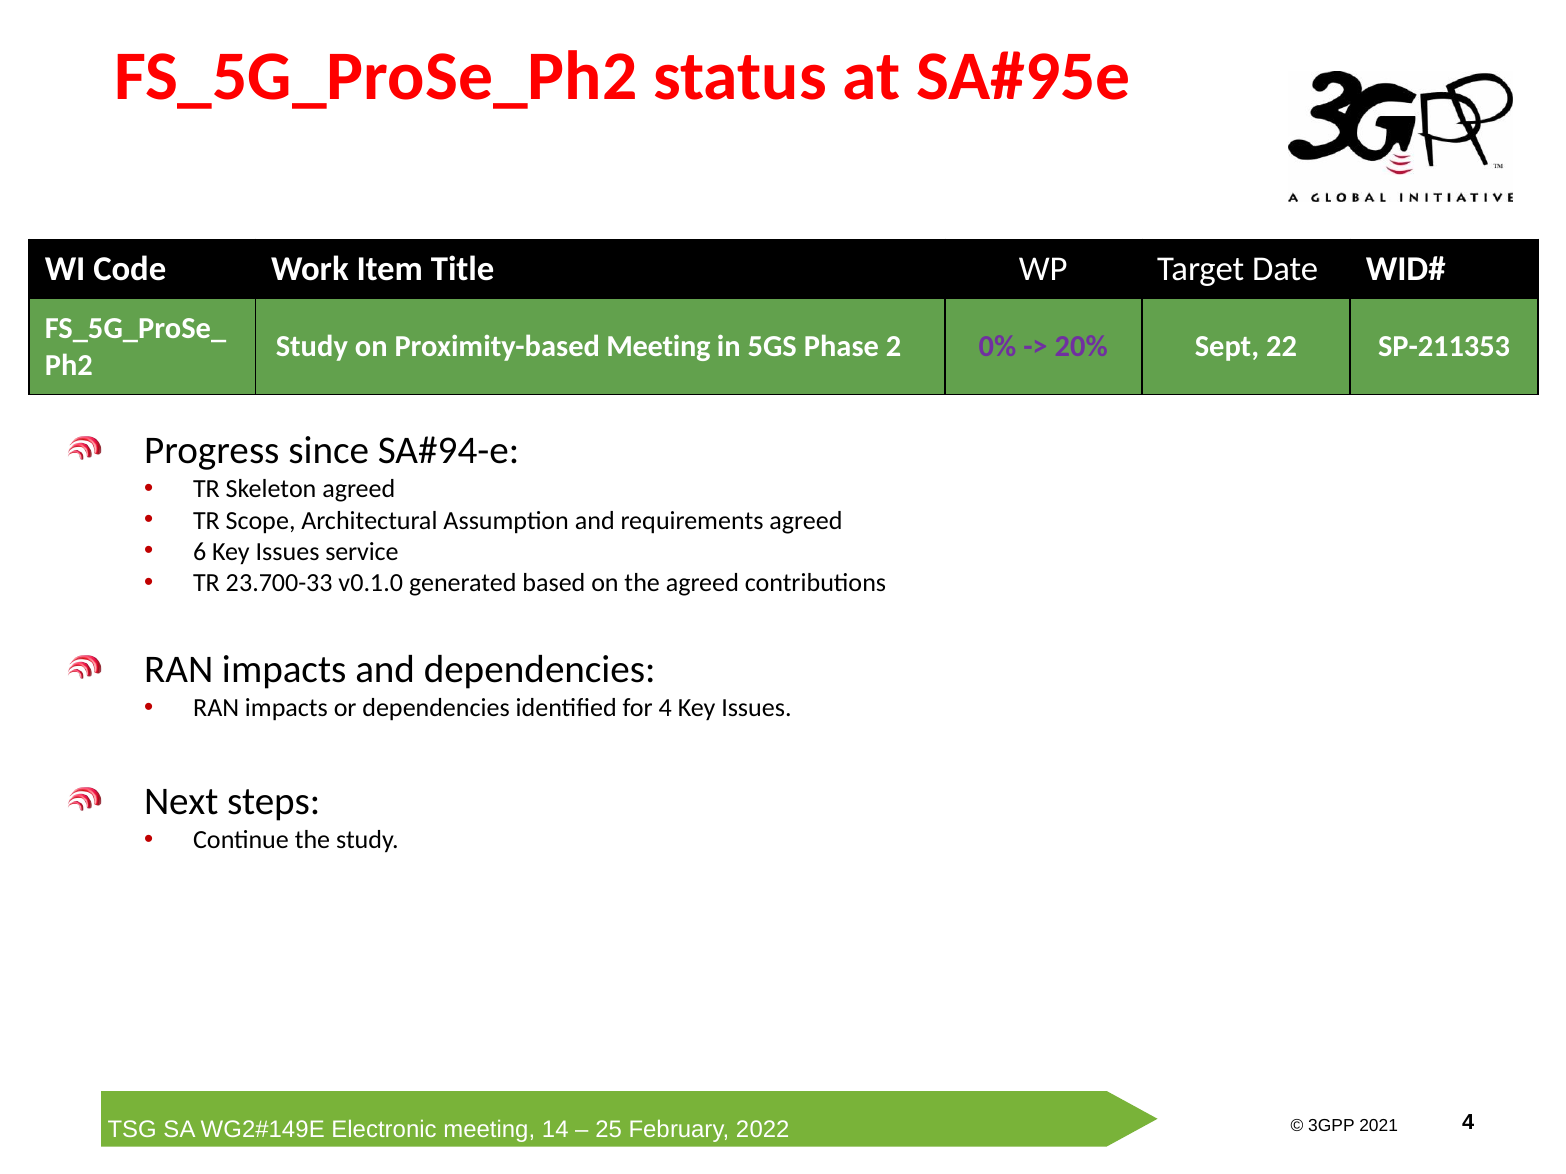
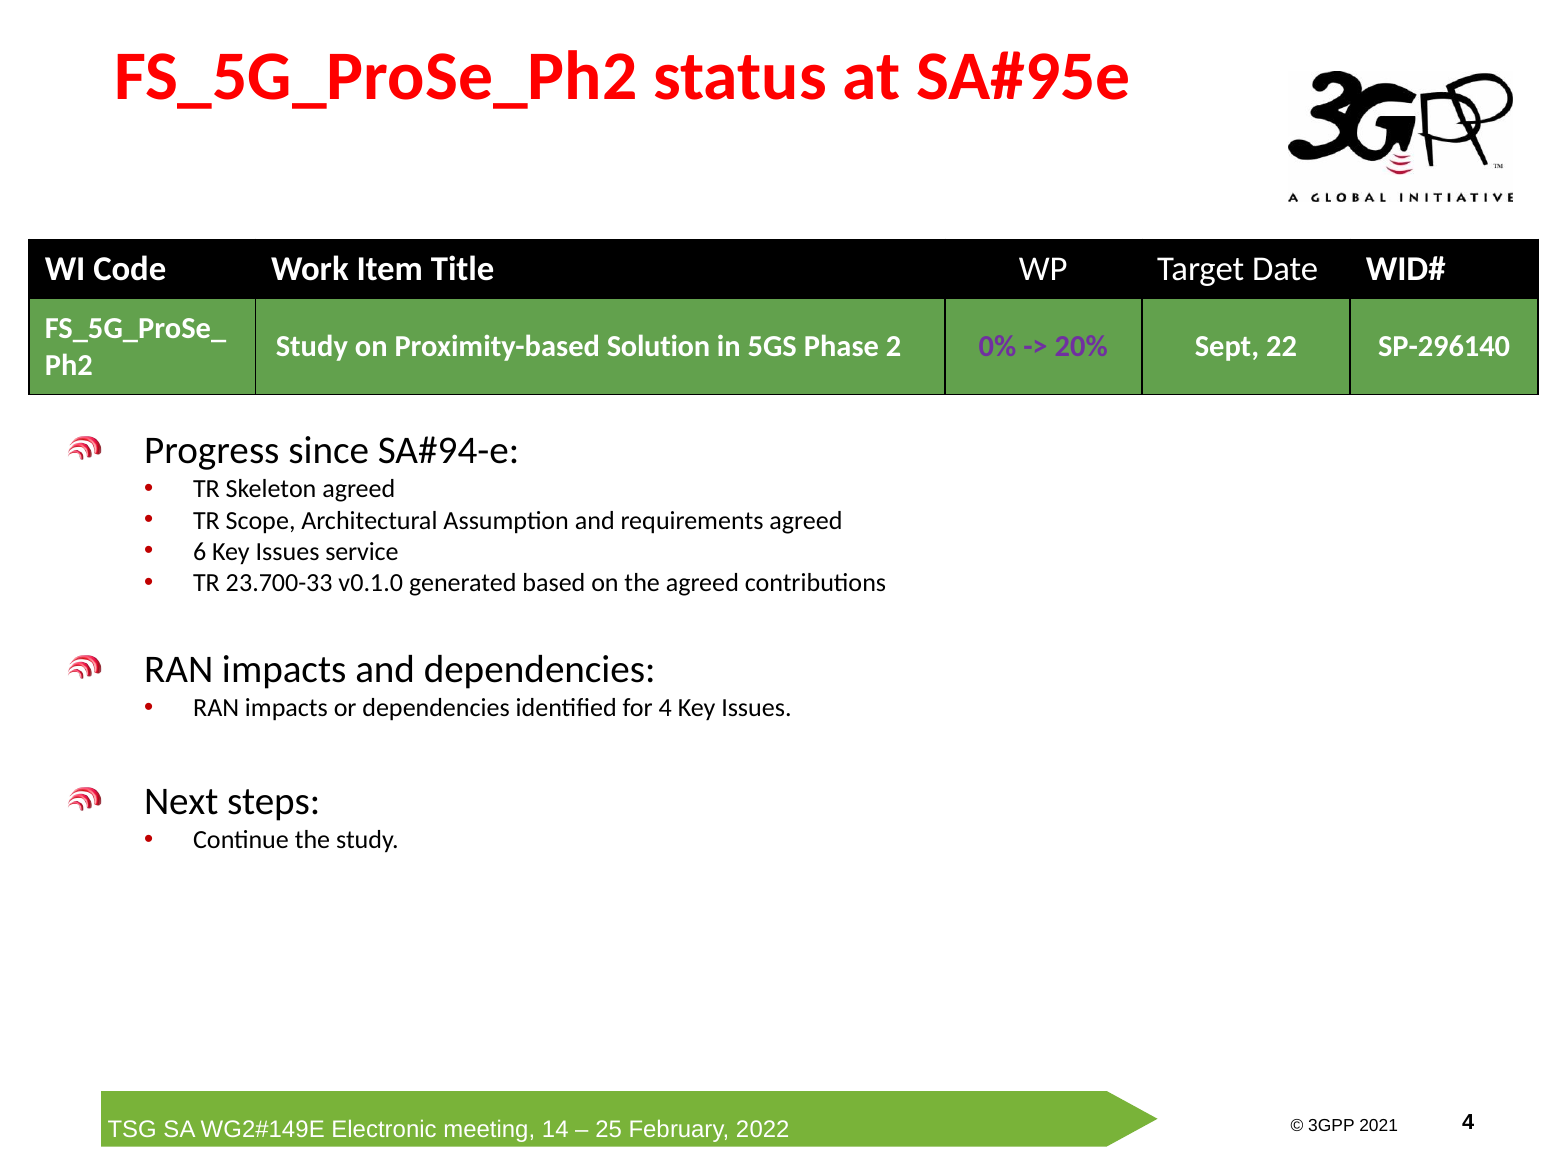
Proximity-based Meeting: Meeting -> Solution
SP-211353: SP-211353 -> SP-296140
